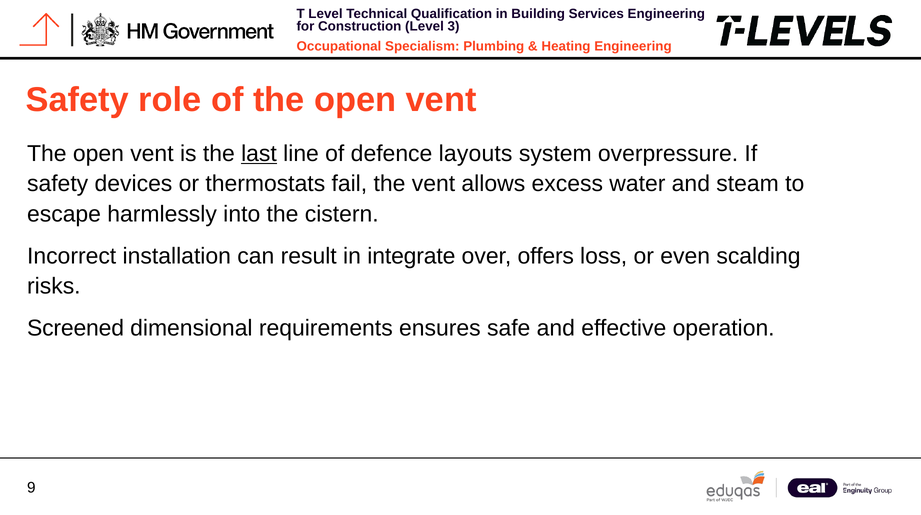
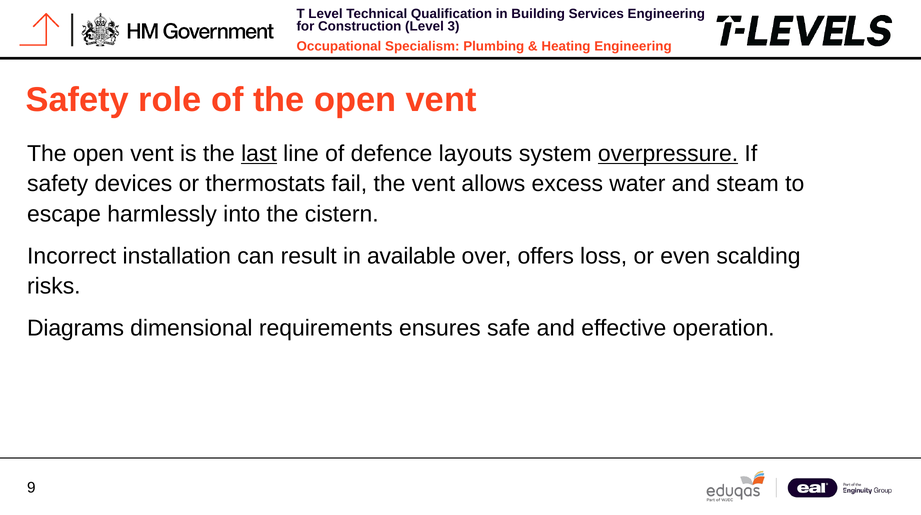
overpressure underline: none -> present
integrate: integrate -> available
Screened: Screened -> Diagrams
